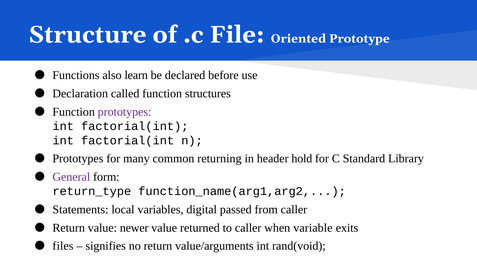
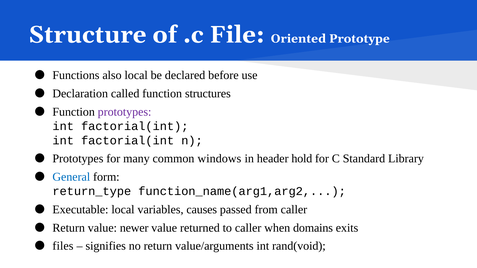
also learn: learn -> local
returning: returning -> windows
General colour: purple -> blue
Statements: Statements -> Executable
digital: digital -> causes
variable: variable -> domains
